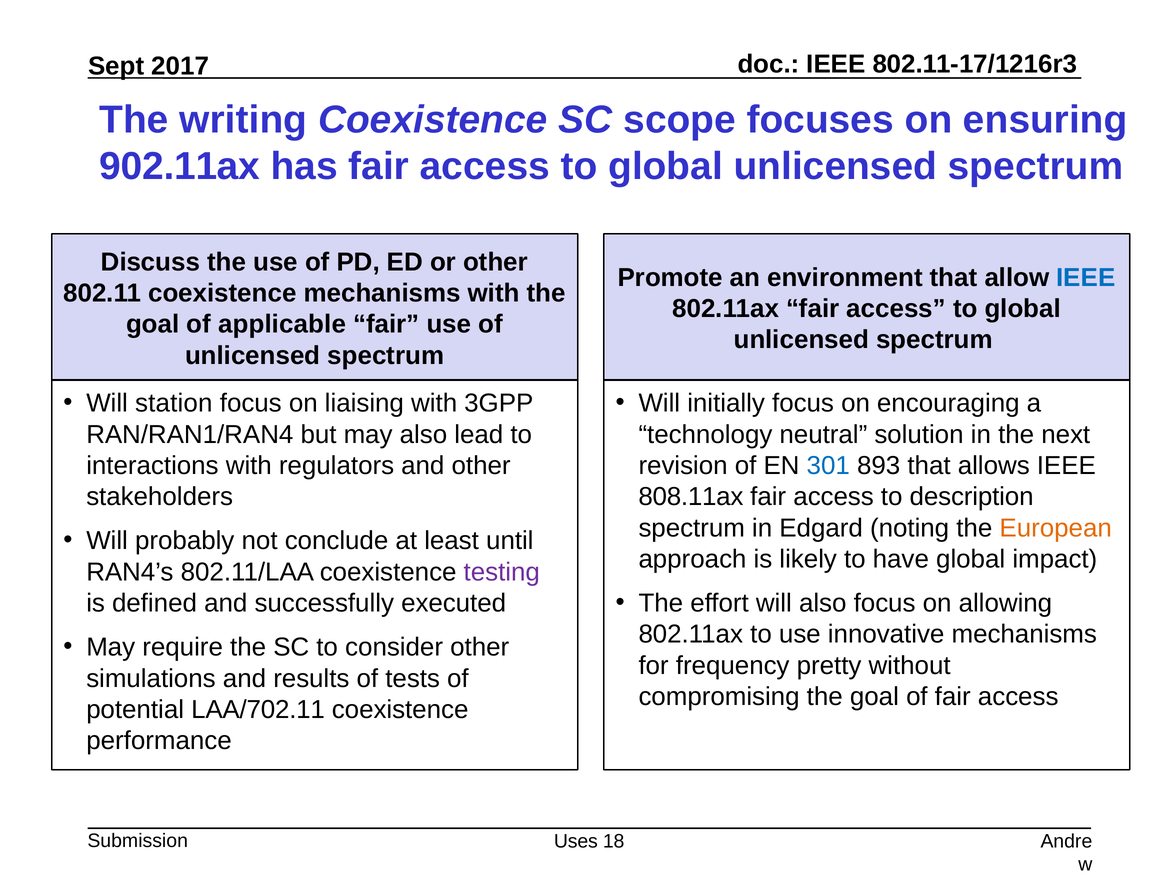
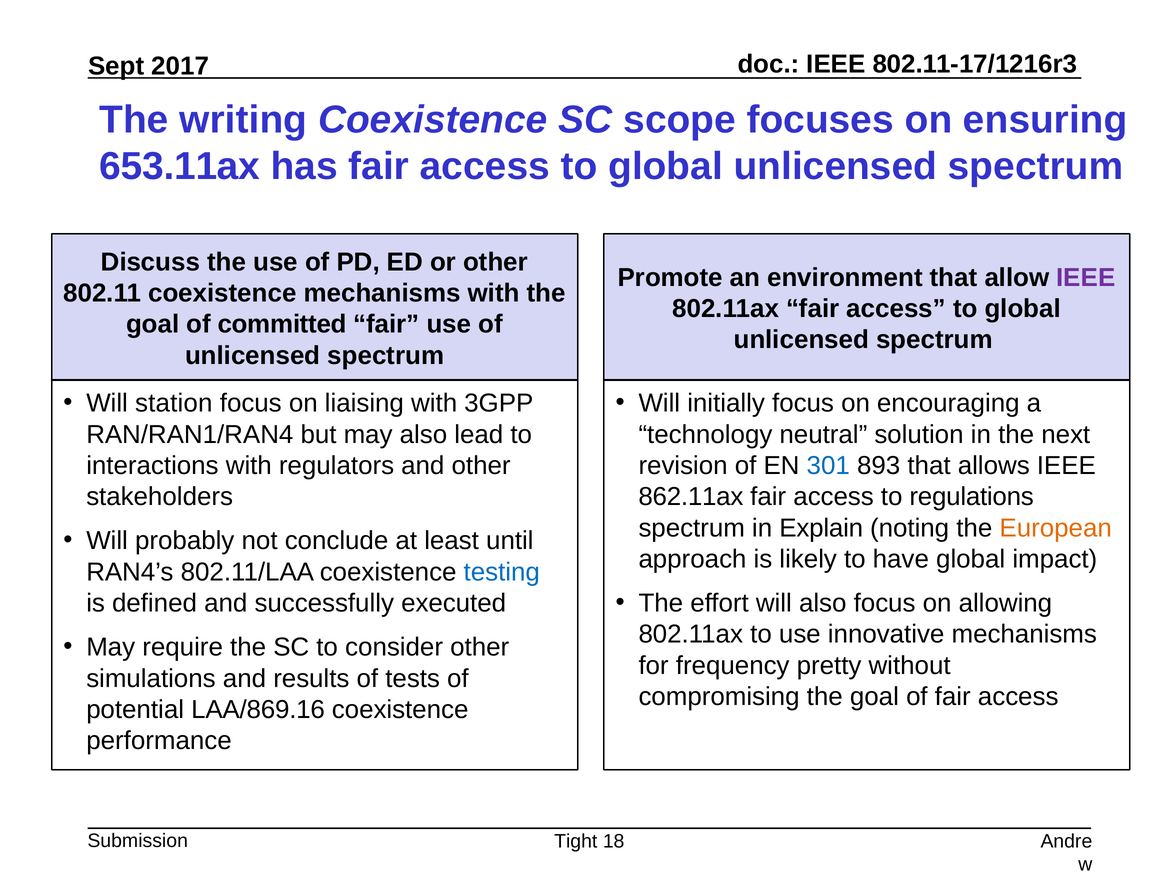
902.11ax: 902.11ax -> 653.11ax
IEEE at (1086, 278) colour: blue -> purple
applicable: applicable -> committed
808.11ax: 808.11ax -> 862.11ax
description: description -> regulations
Edgard: Edgard -> Explain
testing colour: purple -> blue
LAA/702.11: LAA/702.11 -> LAA/869.16
Uses: Uses -> Tight
